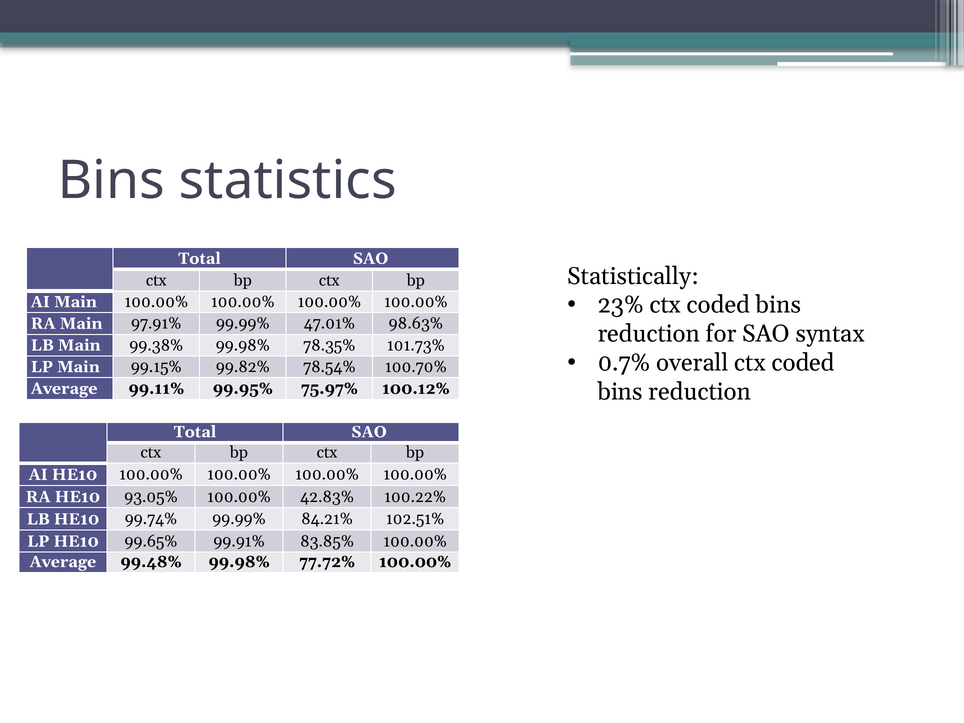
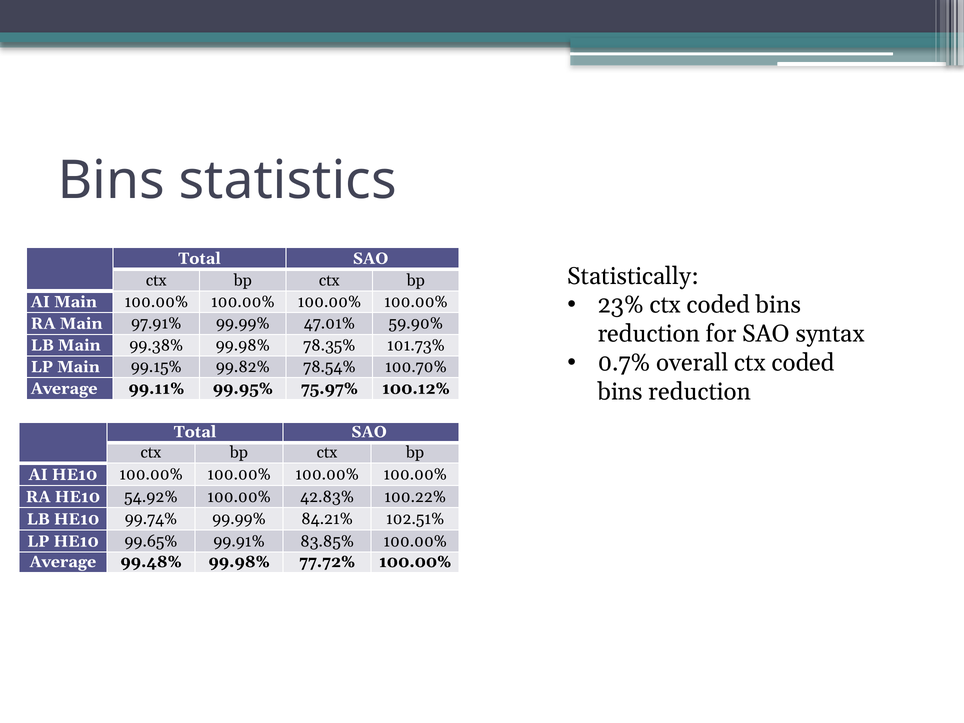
98.63%: 98.63% -> 59.90%
93.05%: 93.05% -> 54.92%
